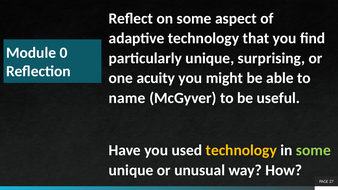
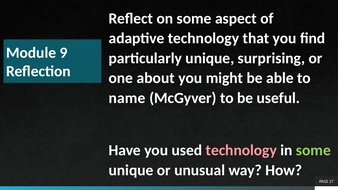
0: 0 -> 9
acuity: acuity -> about
technology at (241, 150) colour: yellow -> pink
